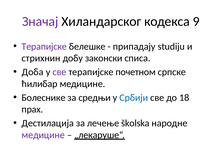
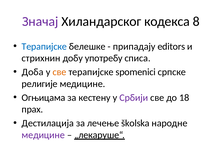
9: 9 -> 8
Терапијске at (44, 47) colour: purple -> blue
studiju: studiju -> editors
законски: законски -> употребу
све at (59, 72) colour: purple -> orange
почетном: почетном -> spomenici
ћилибар: ћилибар -> религије
Болеснике: Болеснике -> Огњицама
средњи: средњи -> кестену
Србији colour: blue -> purple
